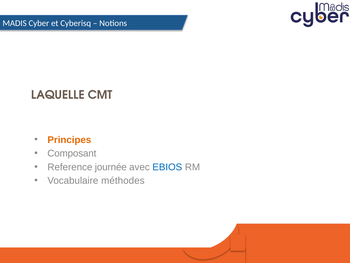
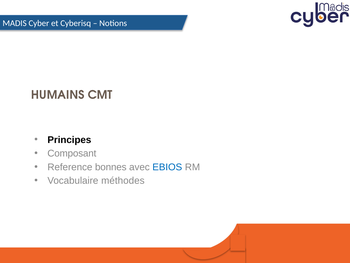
LAQUELLE: LAQUELLE -> HUMAINS
Principes colour: orange -> black
journée: journée -> bonnes
